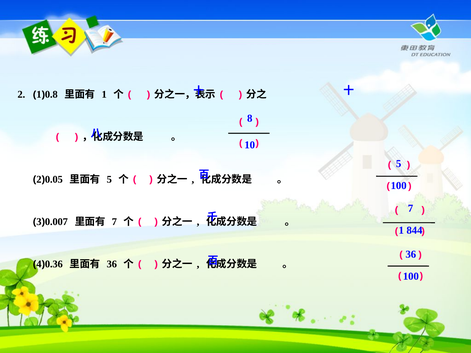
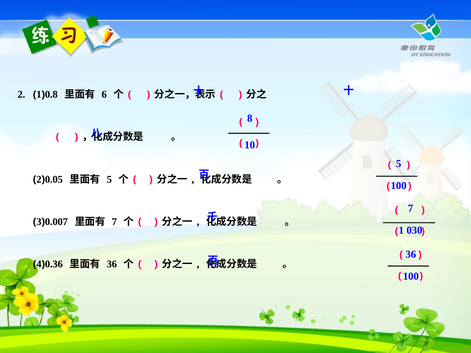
1 at (104, 95): 1 -> 6
844: 844 -> 030
